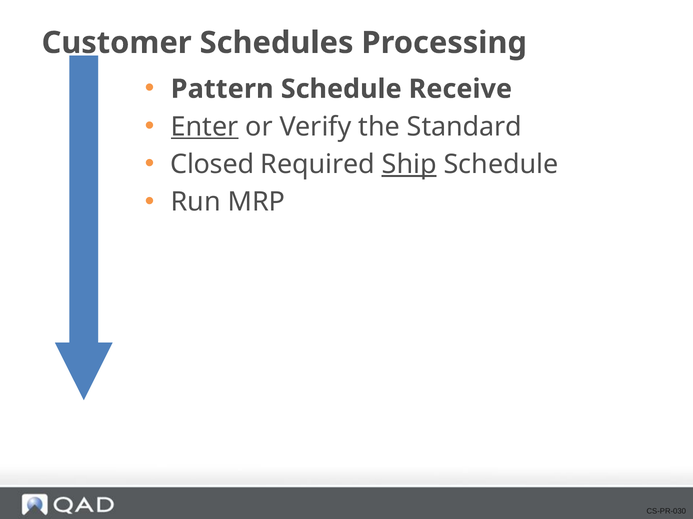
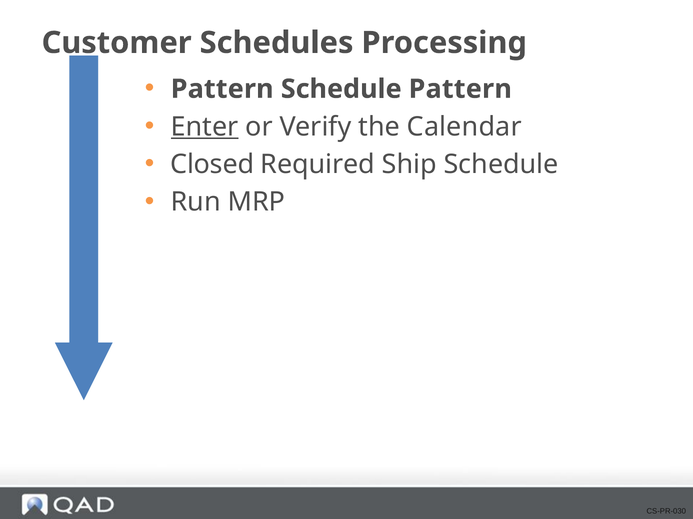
Schedule Receive: Receive -> Pattern
Standard: Standard -> Calendar
Ship underline: present -> none
